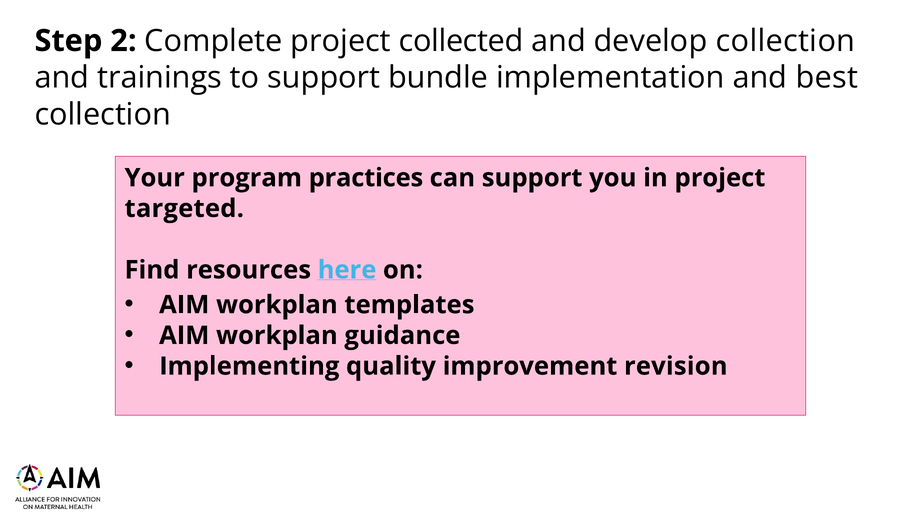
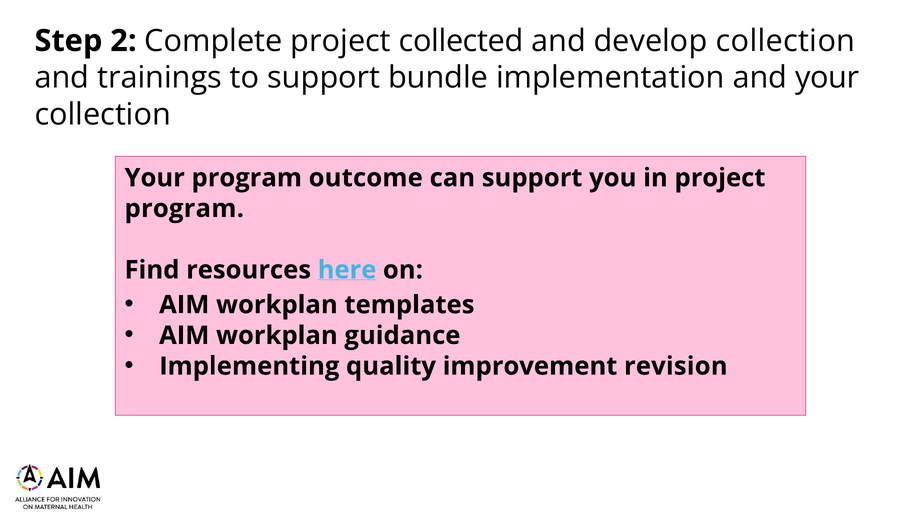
and best: best -> your
practices: practices -> outcome
targeted at (184, 209): targeted -> program
